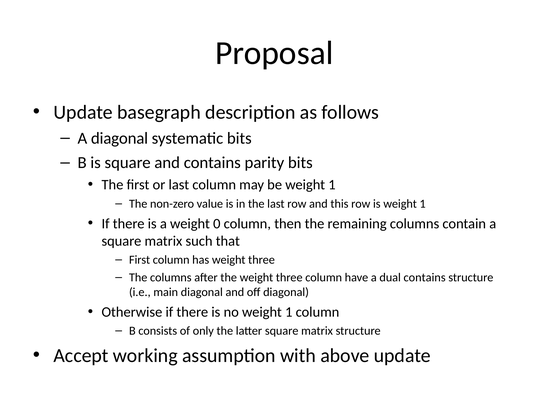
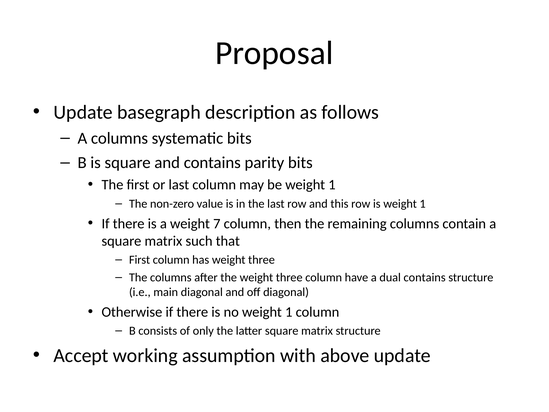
A diagonal: diagonal -> columns
0: 0 -> 7
